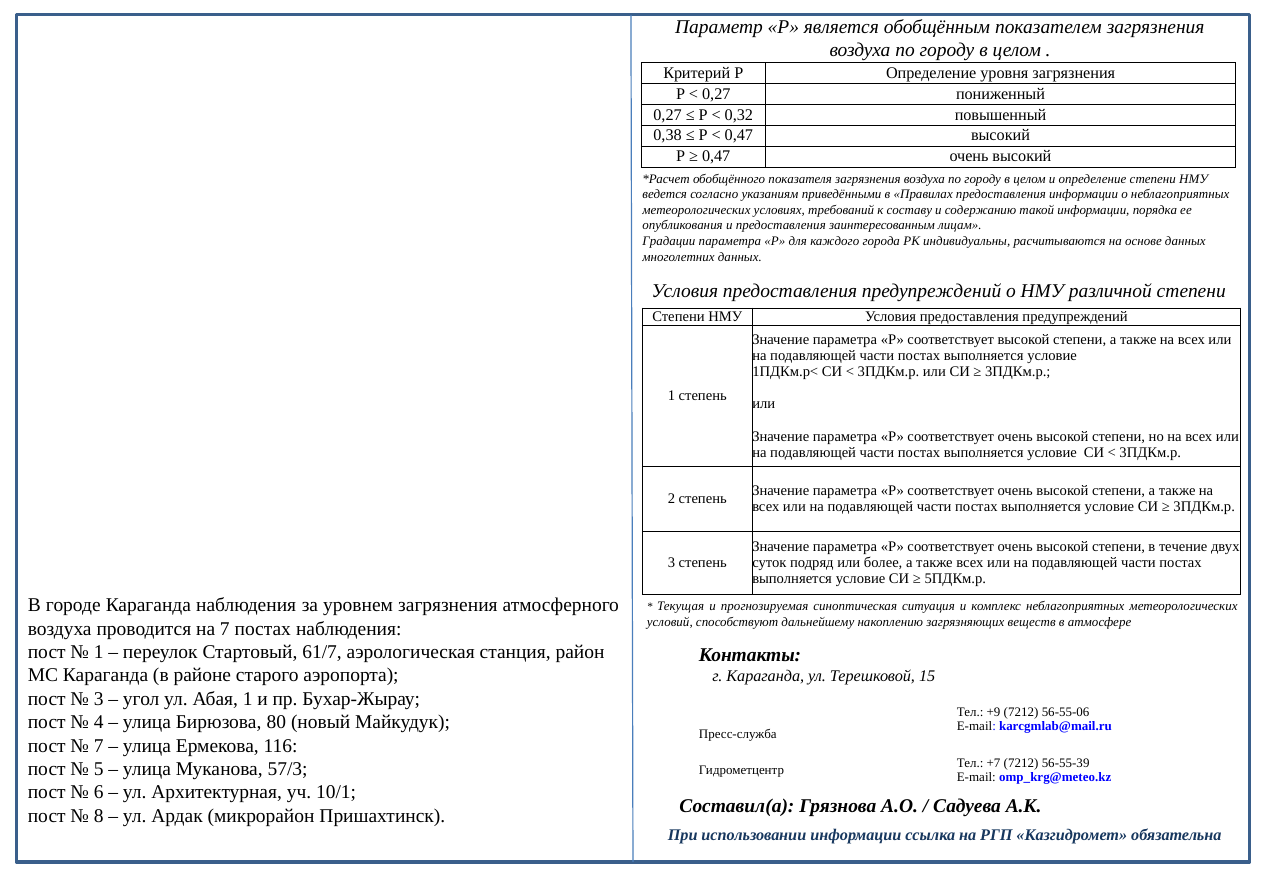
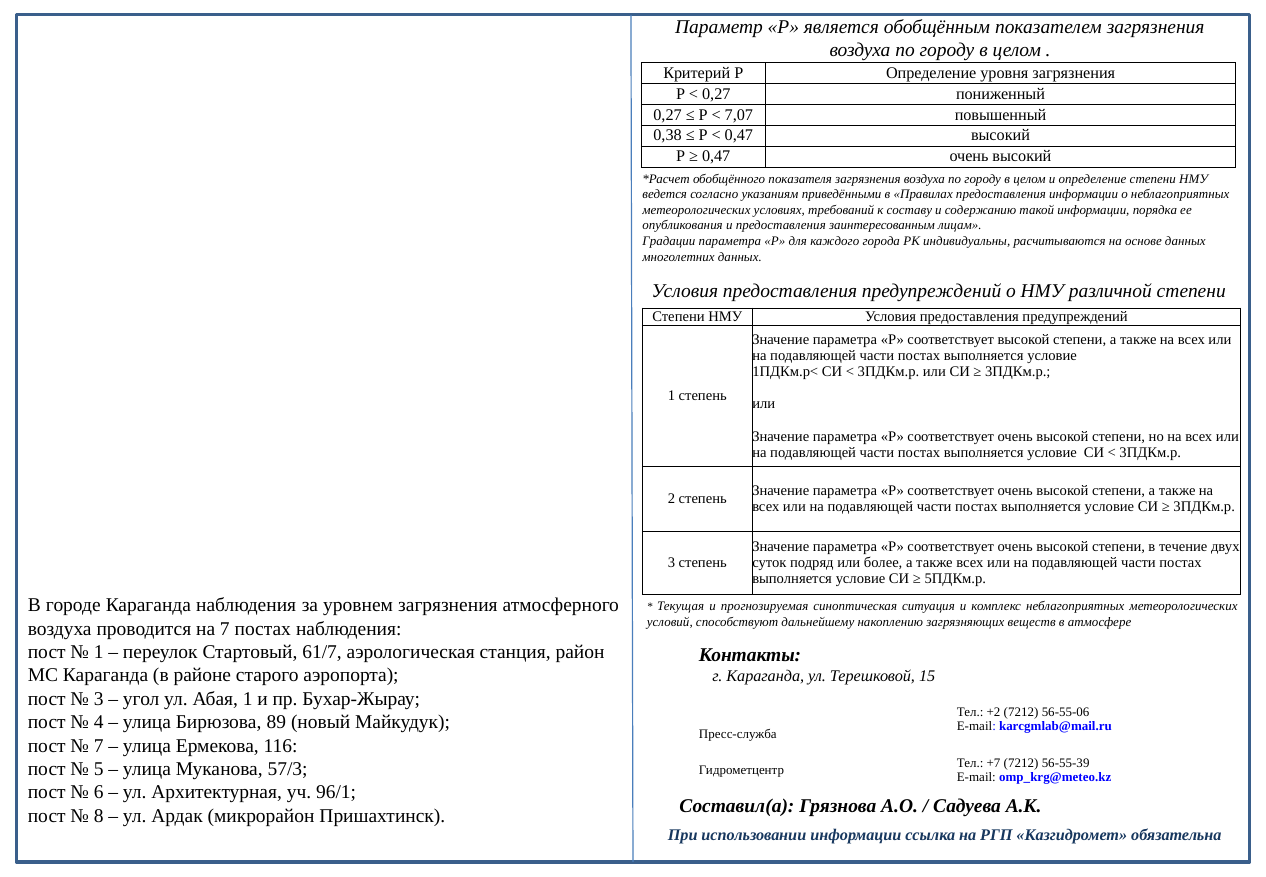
0,32: 0,32 -> 7,07
+9: +9 -> +2
80: 80 -> 89
10/1: 10/1 -> 96/1
